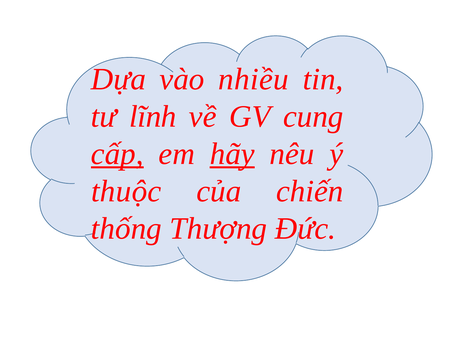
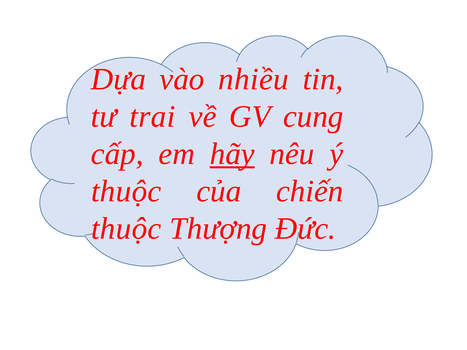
lĩnh: lĩnh -> trai
cấp underline: present -> none
thống at (126, 229): thống -> thuộc
